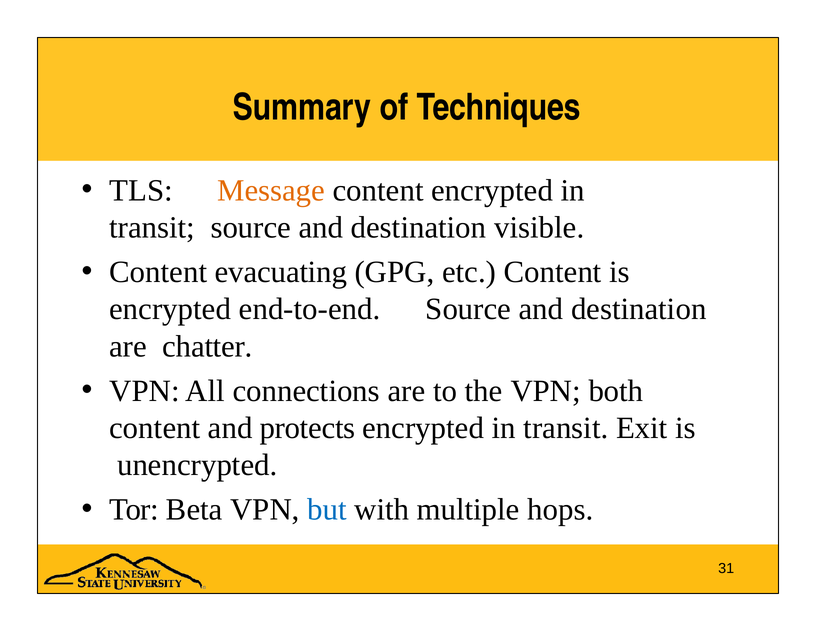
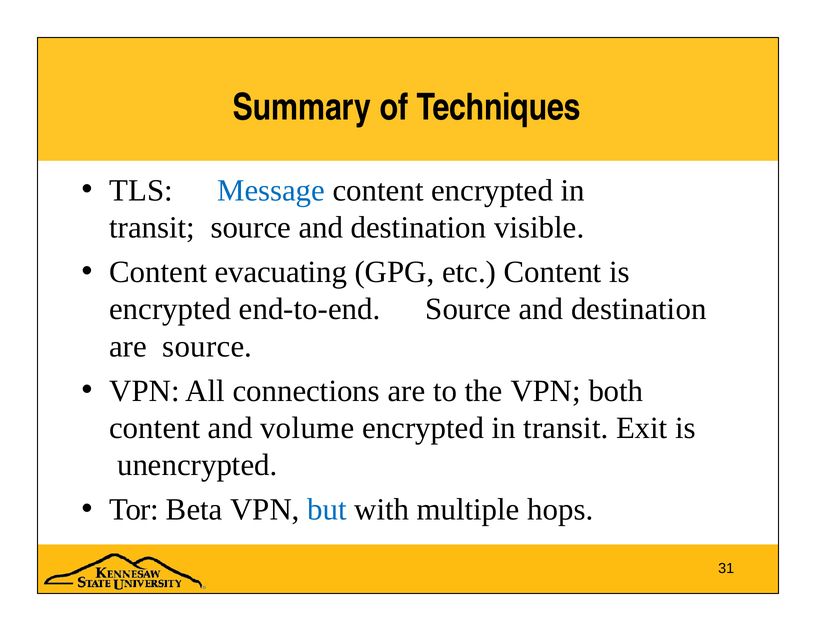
Message colour: orange -> blue
are chatter: chatter -> source
protects: protects -> volume
